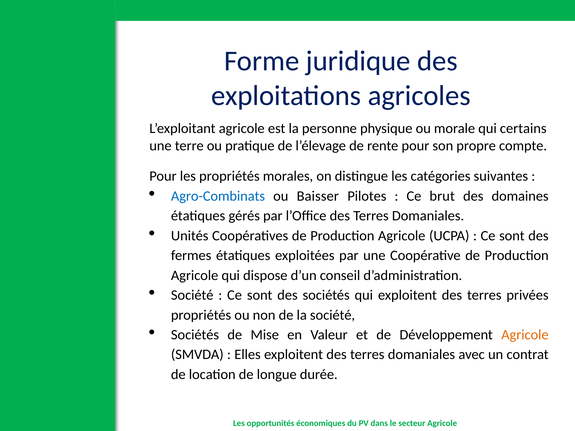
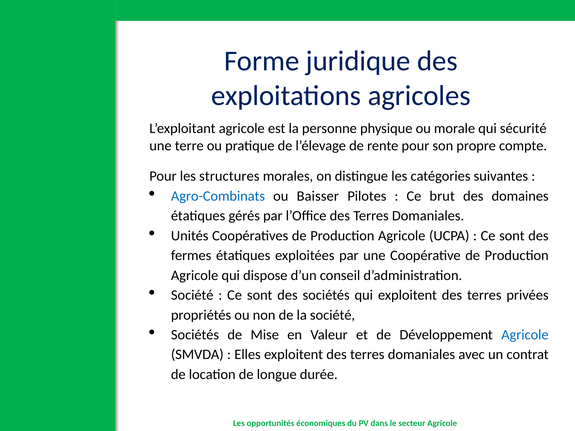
certains: certains -> sécurité
les propriétés: propriétés -> structures
Agricole at (525, 335) colour: orange -> blue
